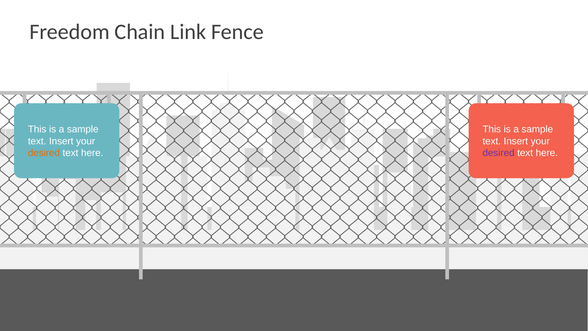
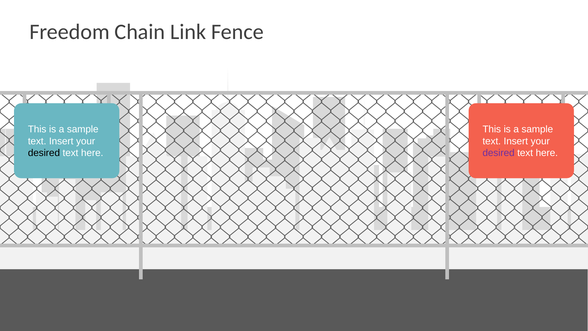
desired at (44, 153) colour: orange -> black
